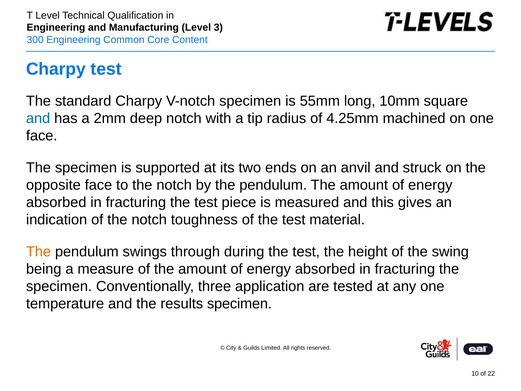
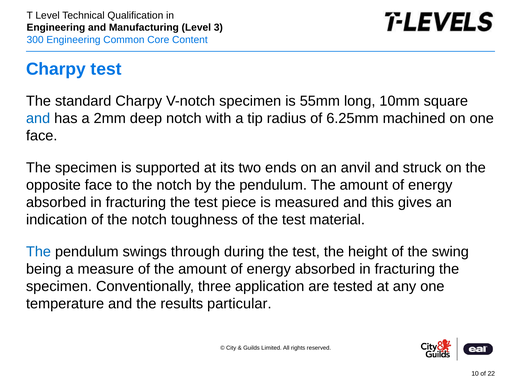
4.25mm: 4.25mm -> 6.25mm
The at (38, 252) colour: orange -> blue
results specimen: specimen -> particular
